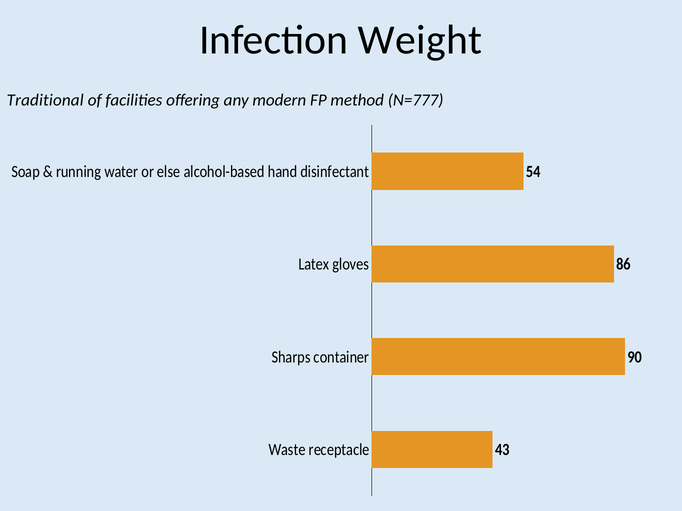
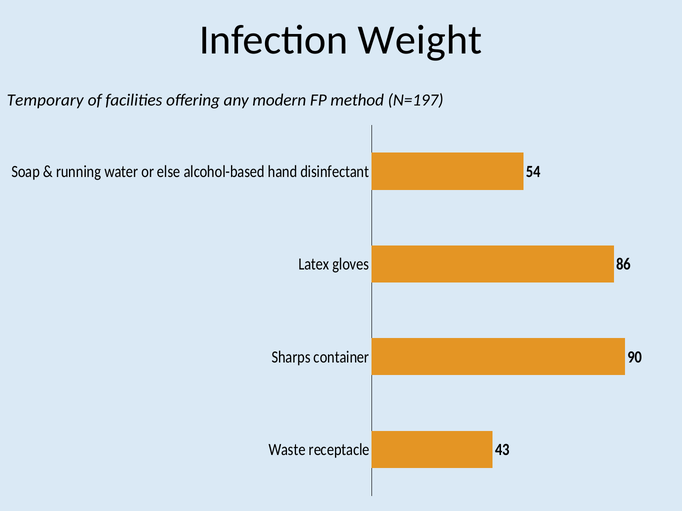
Traditional: Traditional -> Temporary
N=777: N=777 -> N=197
